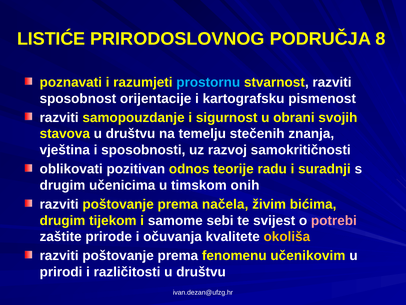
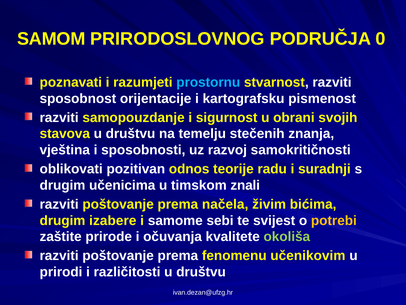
LISTIĆE: LISTIĆE -> SAMOM
8: 8 -> 0
onih: onih -> znali
tijekom: tijekom -> izabere
potrebi colour: pink -> yellow
okoliša colour: yellow -> light green
